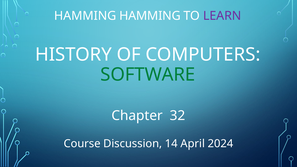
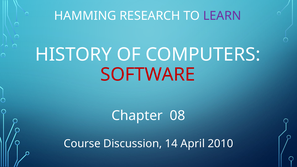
HAMMING HAMMING: HAMMING -> RESEARCH
SOFTWARE colour: green -> red
32: 32 -> 08
2024: 2024 -> 2010
